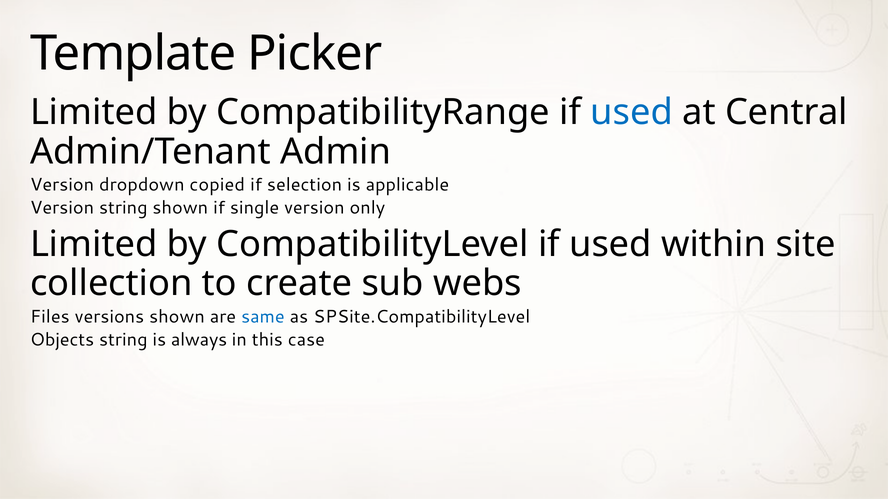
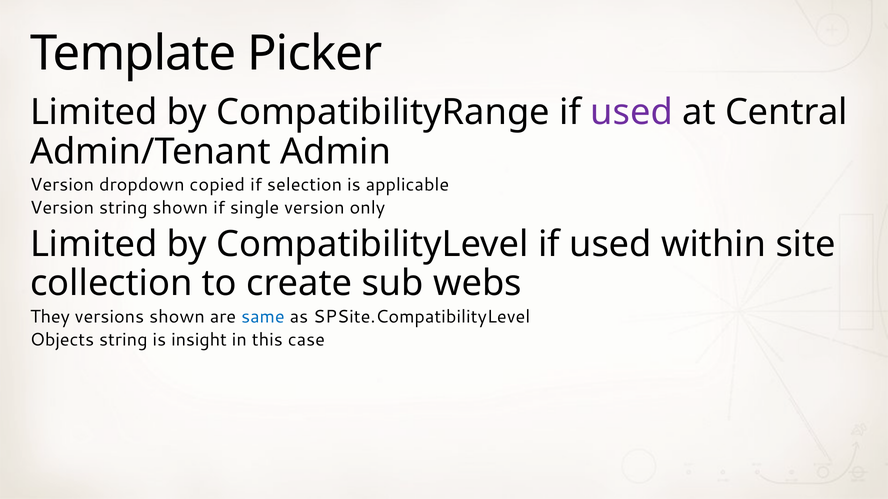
used at (632, 112) colour: blue -> purple
Files: Files -> They
always: always -> insight
